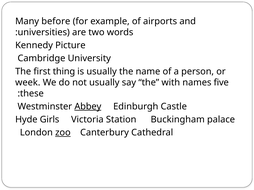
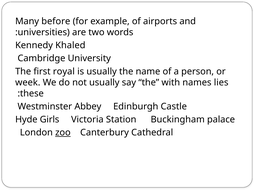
Picture: Picture -> Khaled
thing: thing -> royal
five: five -> lies
Abbey underline: present -> none
